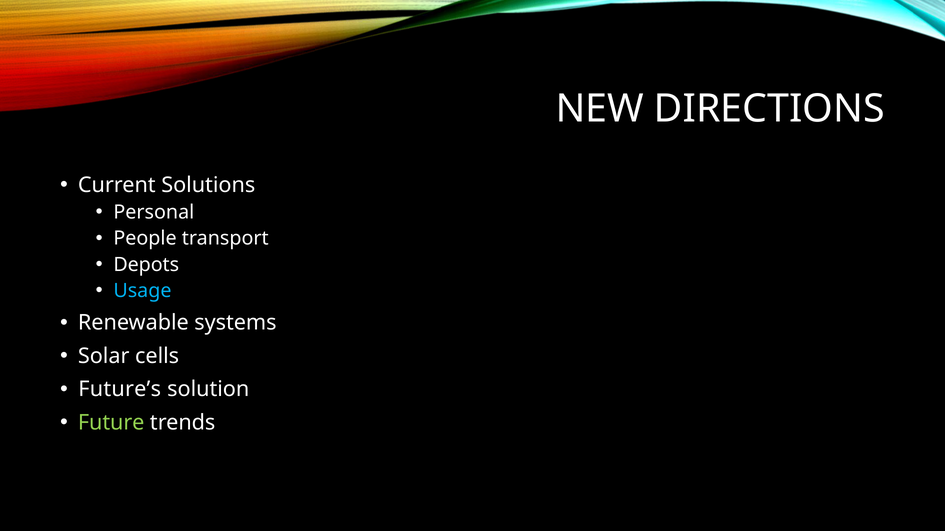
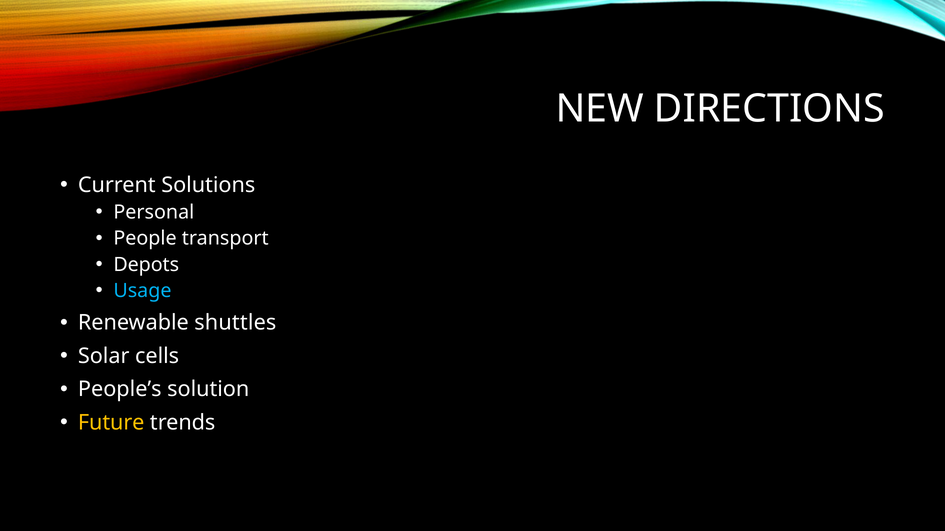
systems: systems -> shuttles
Future’s: Future’s -> People’s
Future colour: light green -> yellow
